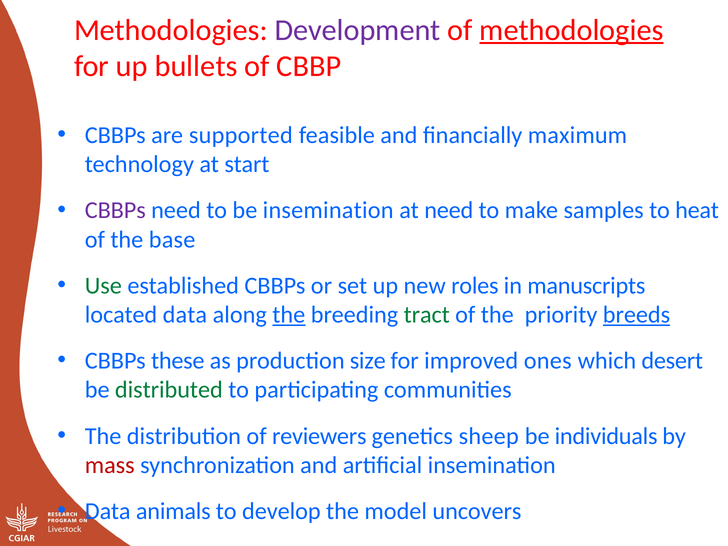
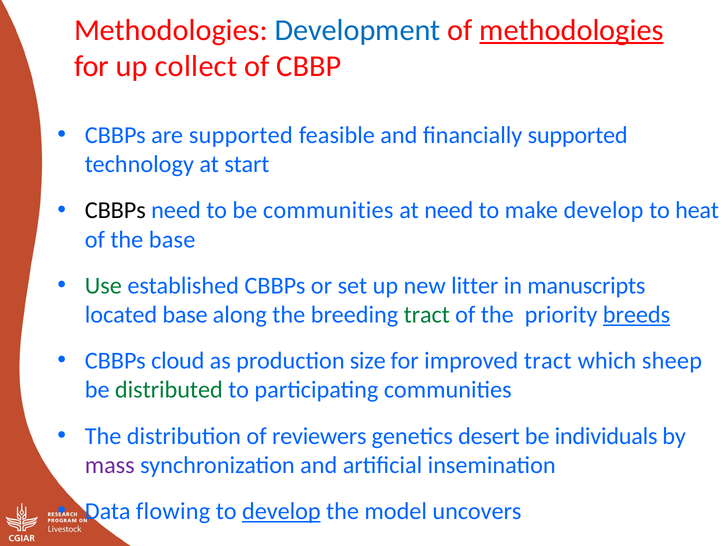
Development colour: purple -> blue
bullets: bullets -> collect
financially maximum: maximum -> supported
CBBPs at (115, 210) colour: purple -> black
be insemination: insemination -> communities
make samples: samples -> develop
roles: roles -> litter
located data: data -> base
the at (289, 315) underline: present -> none
these: these -> cloud
improved ones: ones -> tract
desert: desert -> sheep
sheep: sheep -> desert
mass colour: red -> purple
animals: animals -> flowing
develop at (281, 511) underline: none -> present
